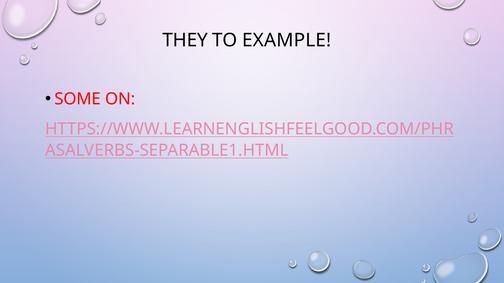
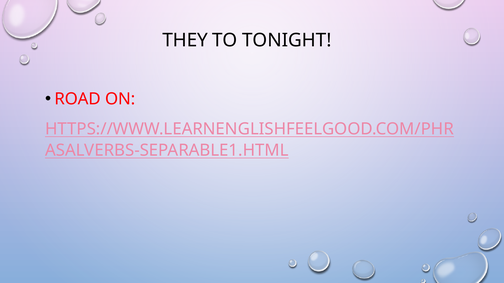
EXAMPLE: EXAMPLE -> TONIGHT
SOME: SOME -> ROAD
